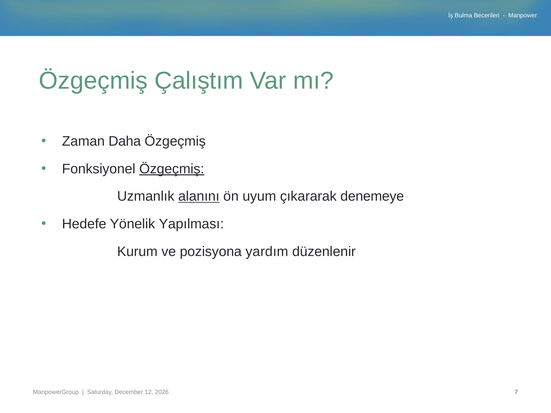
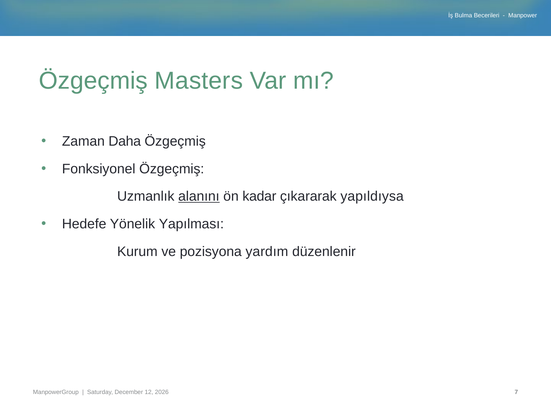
Çalıştım: Çalıştım -> Masters
Özgeçmiş at (172, 169) underline: present -> none
uyum: uyum -> kadar
denemeye: denemeye -> yapıldıysa
